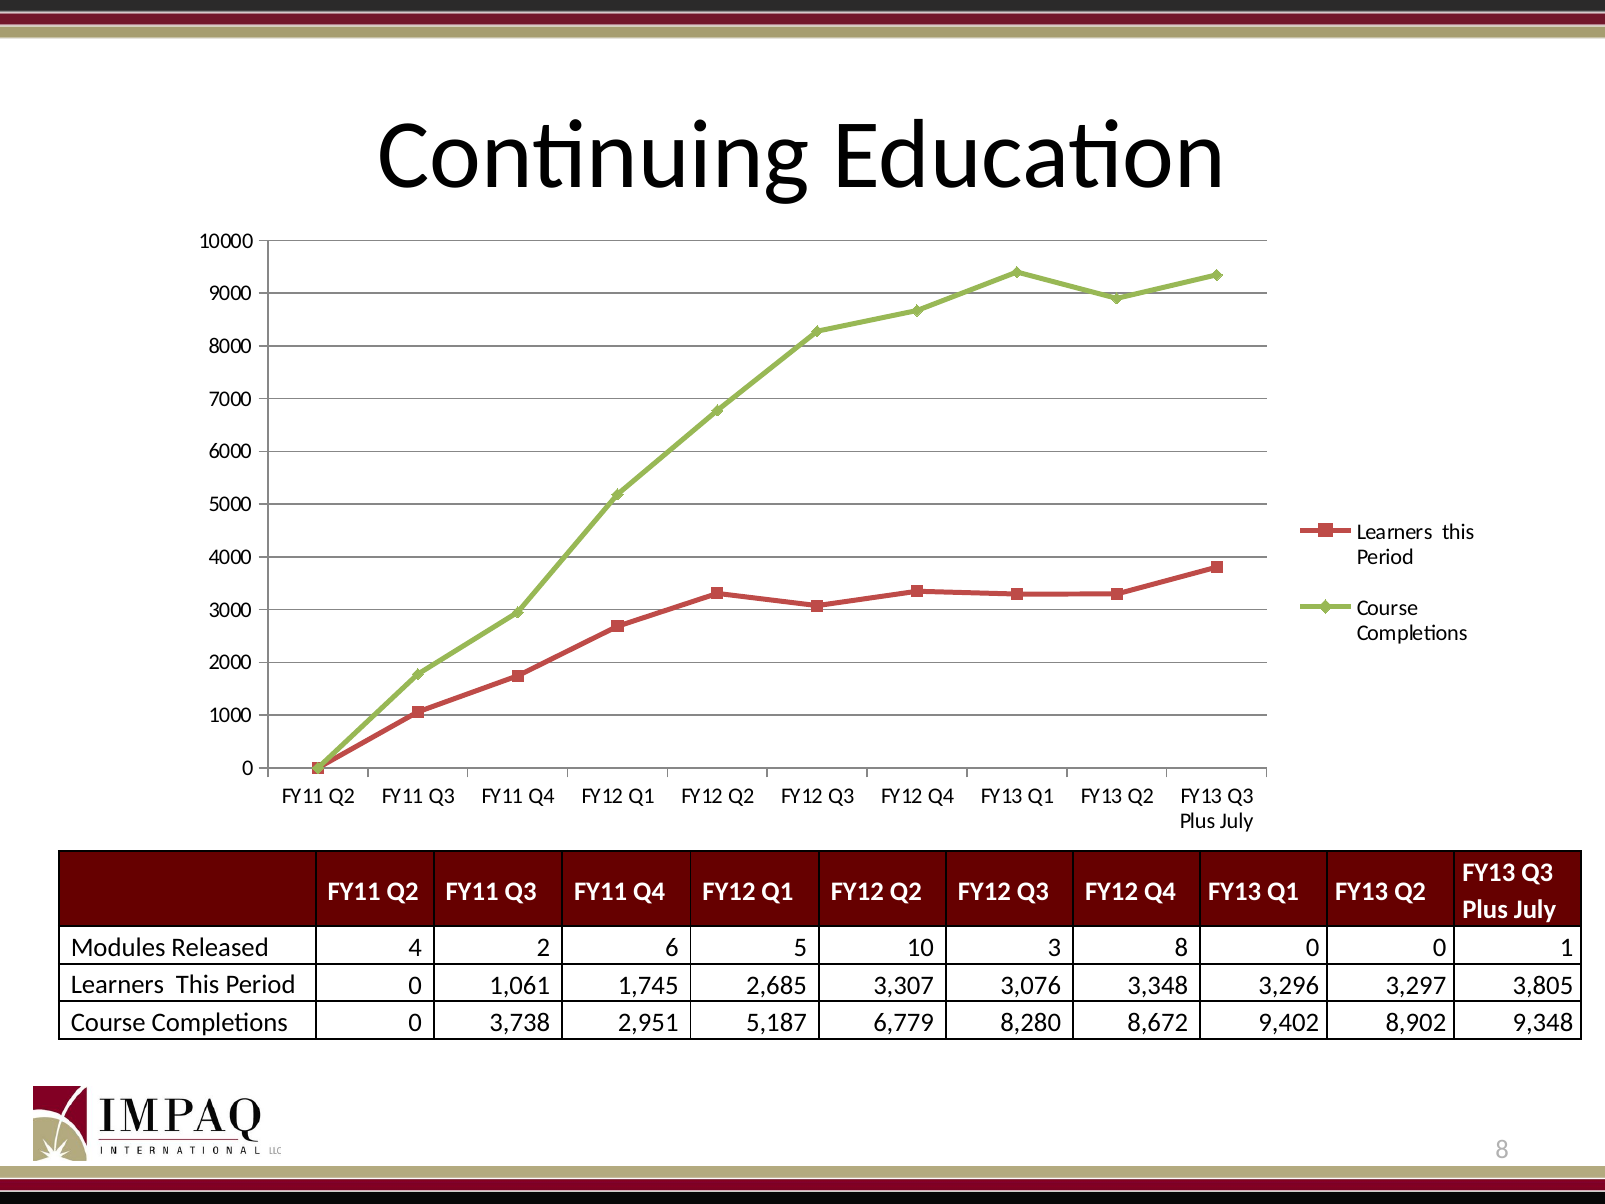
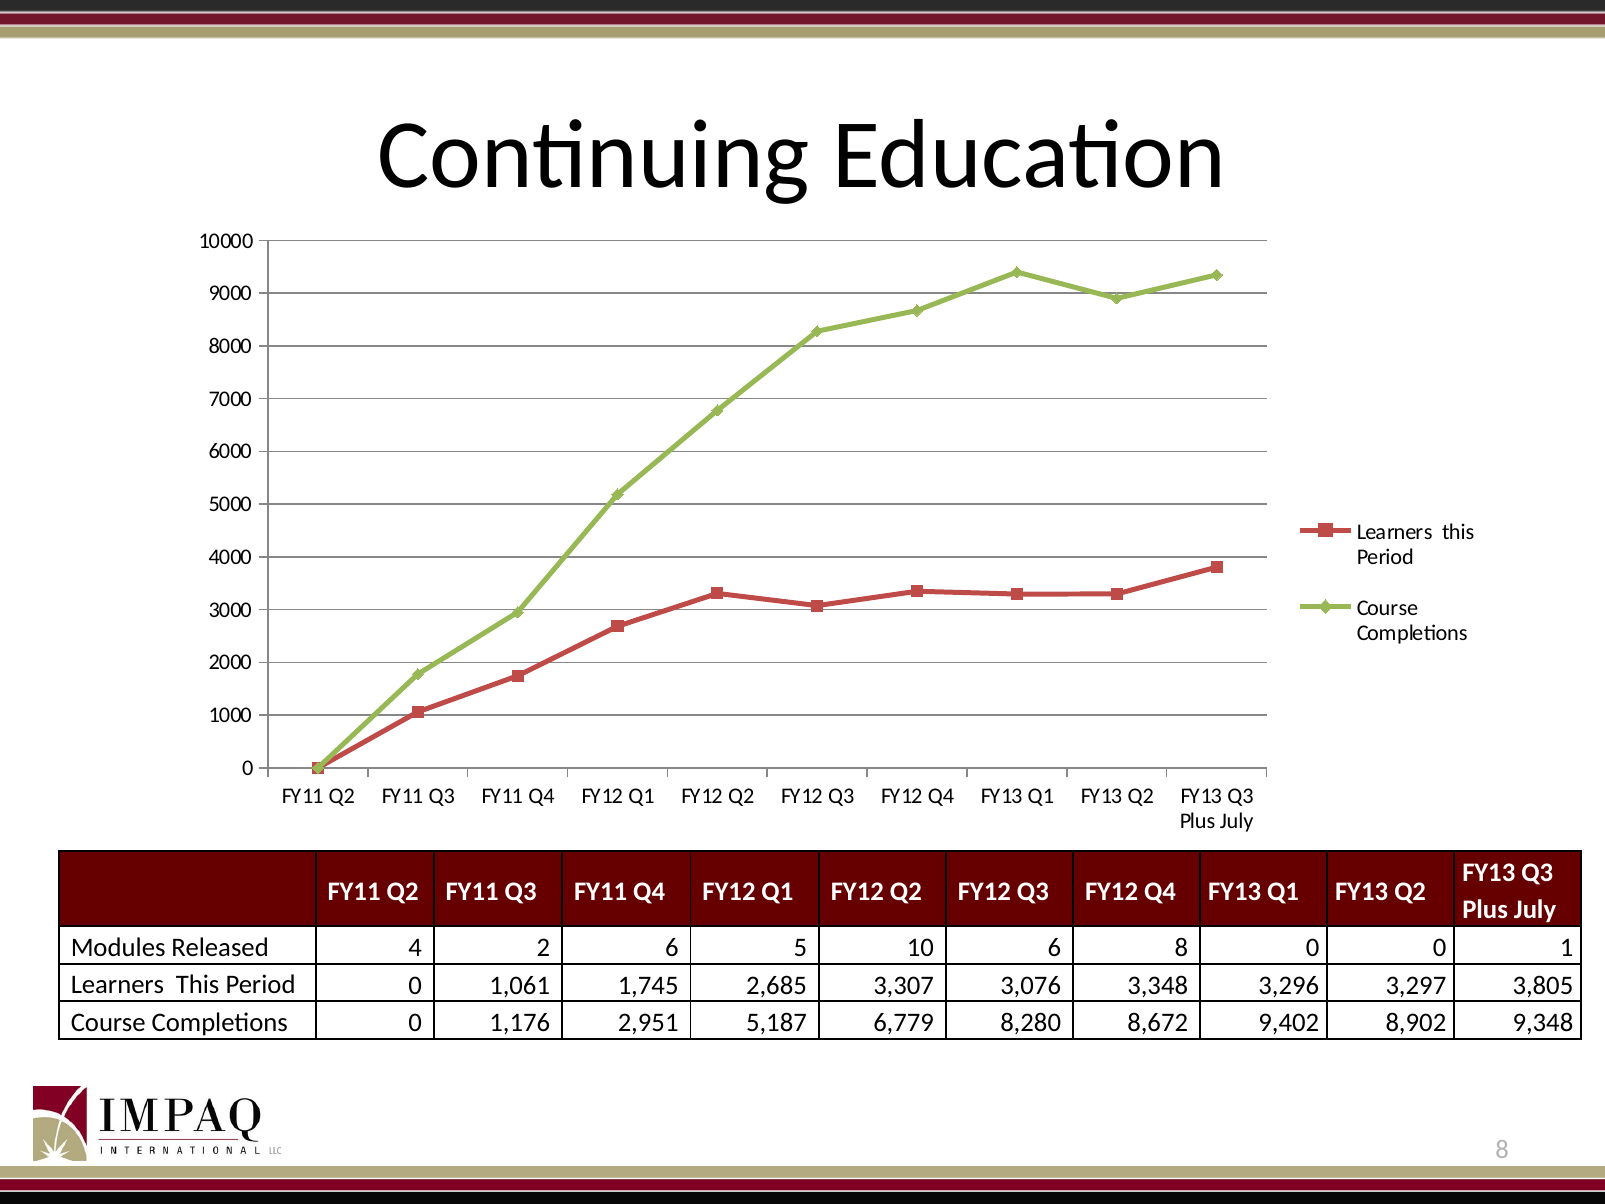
10 3: 3 -> 6
3,738: 3,738 -> 1,176
